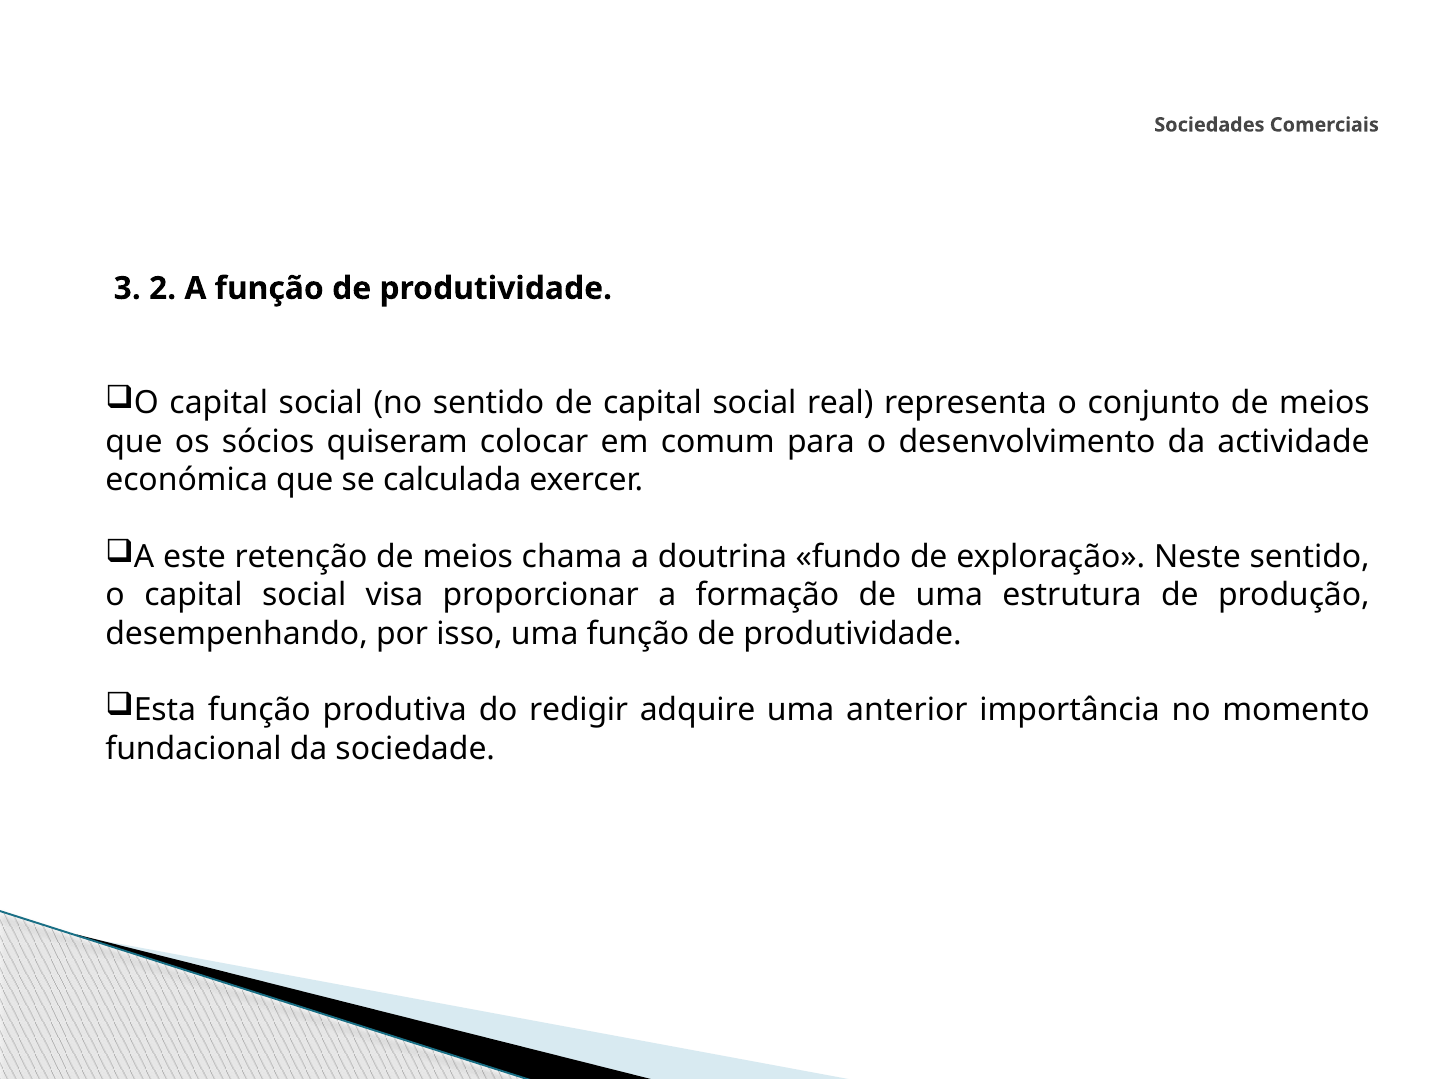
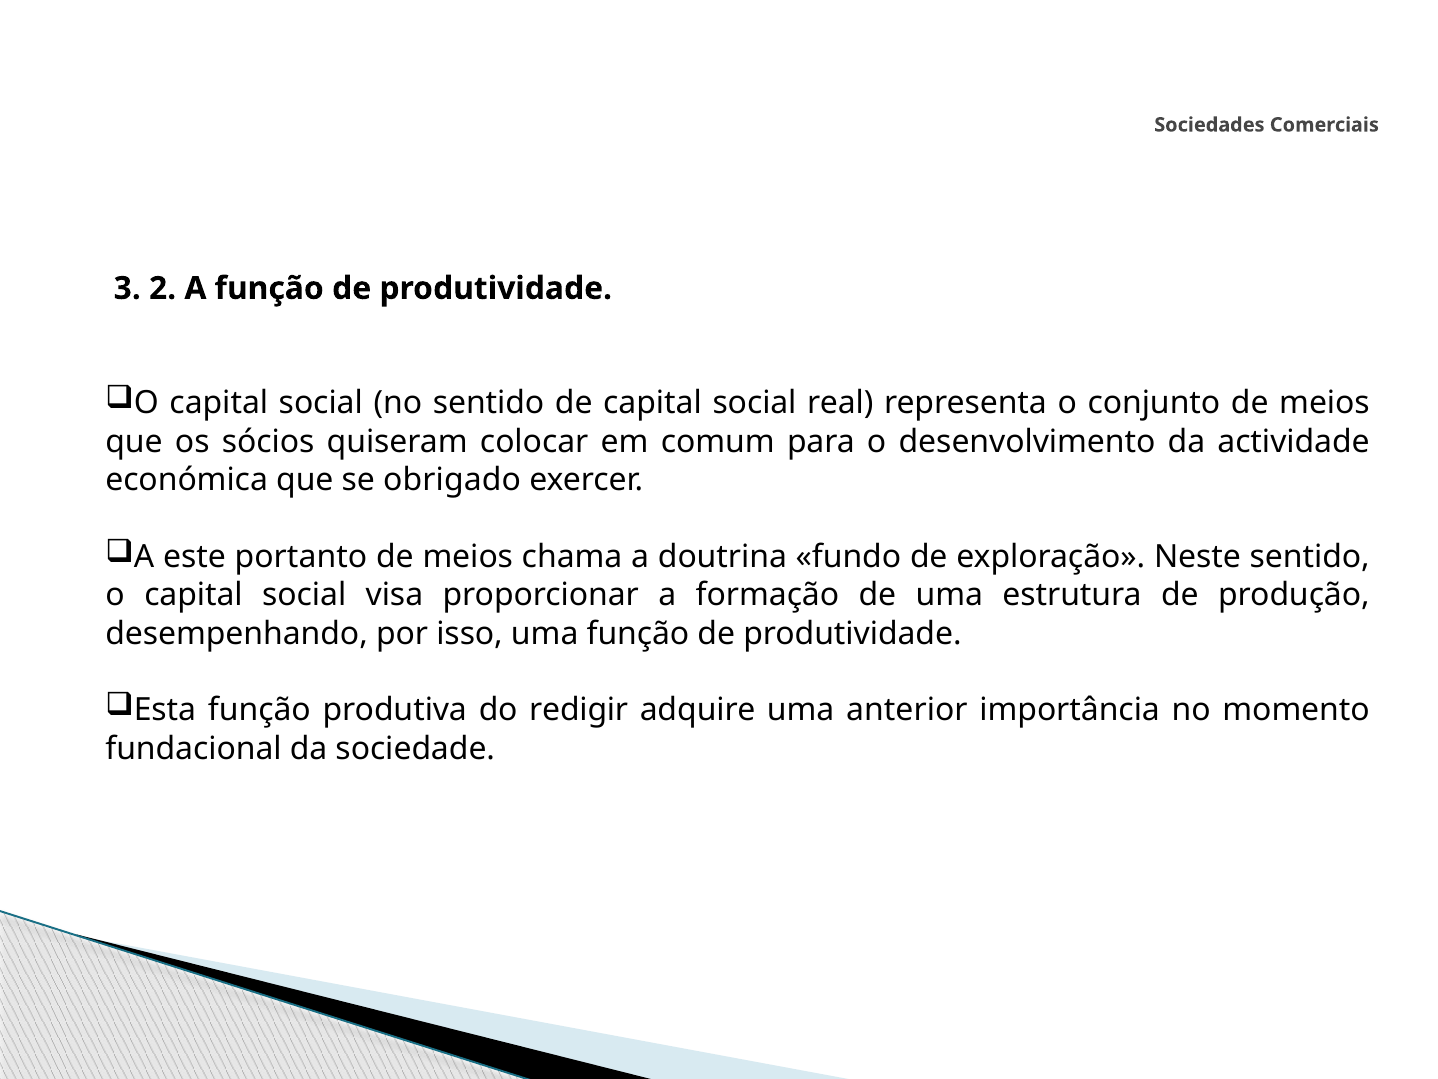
calculada: calculada -> obrigado
retenção: retenção -> portanto
